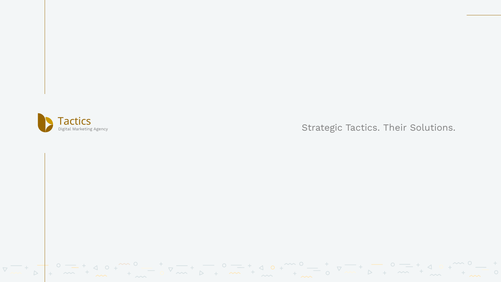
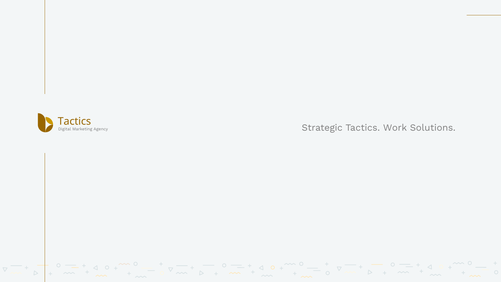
Their: Their -> Work
